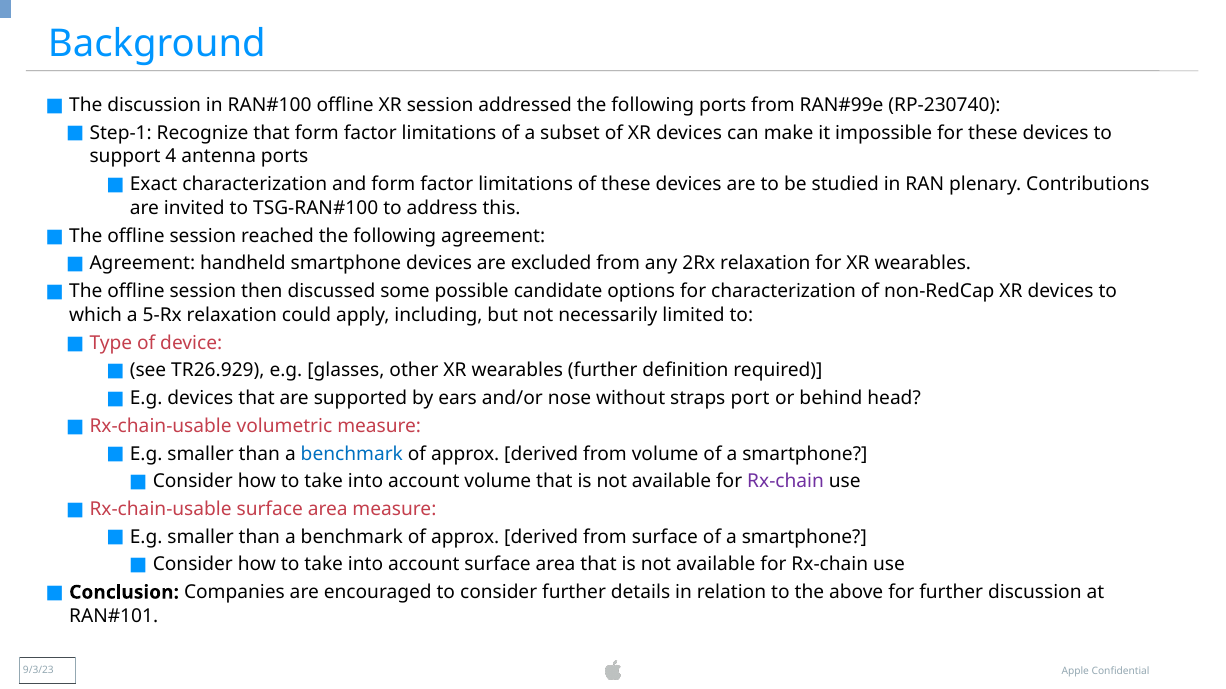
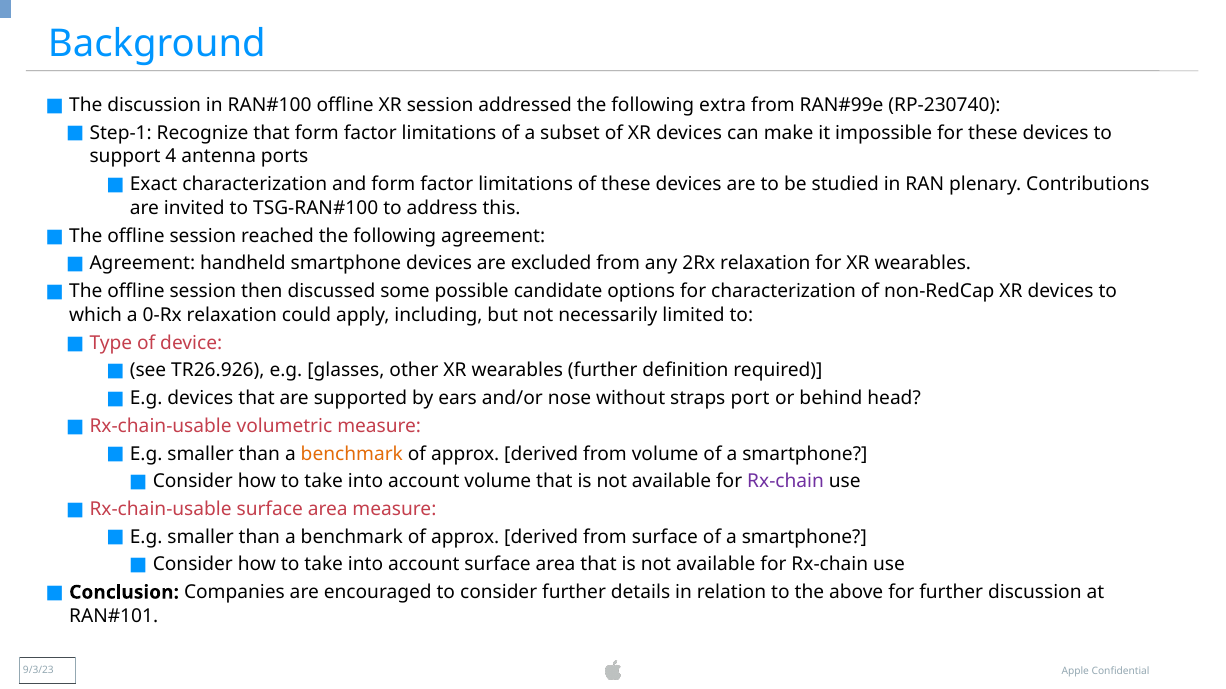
following ports: ports -> extra
5-Rx: 5-Rx -> 0-Rx
TR26.929: TR26.929 -> TR26.926
benchmark at (352, 454) colour: blue -> orange
